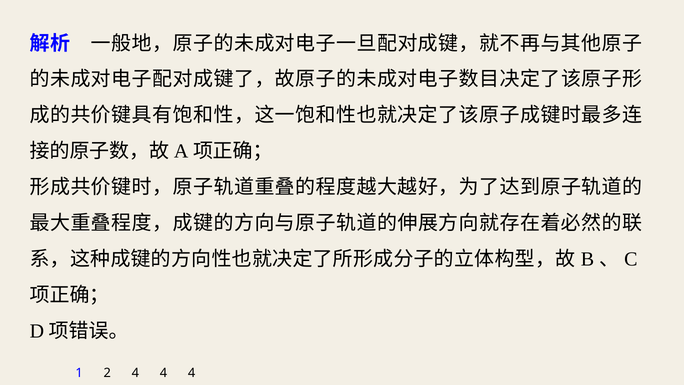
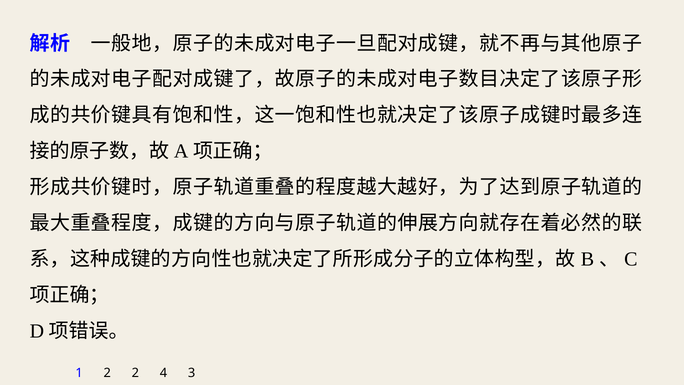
2 4: 4 -> 2
4 at (192, 373): 4 -> 3
